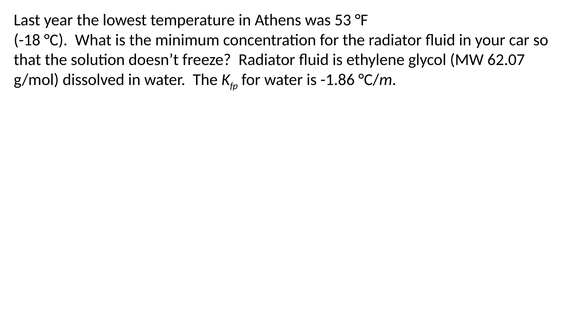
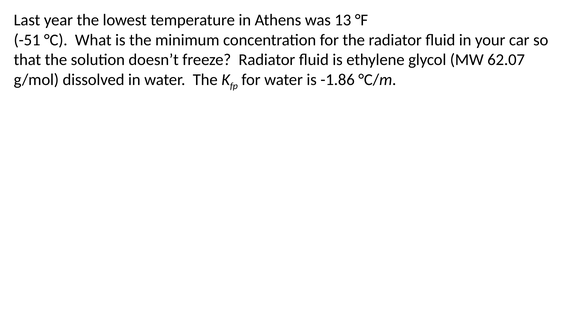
53: 53 -> 13
-18: -18 -> -51
